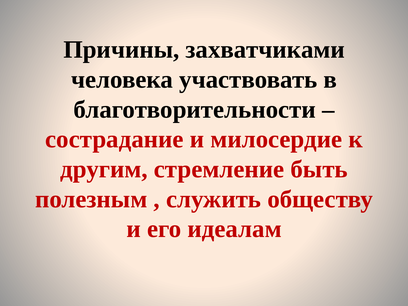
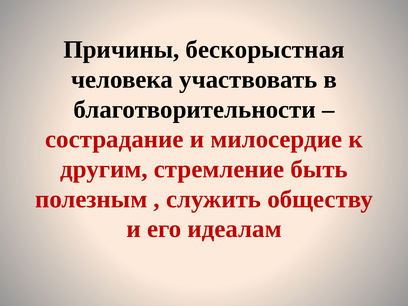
захватчиками: захватчиками -> бескорыстная
